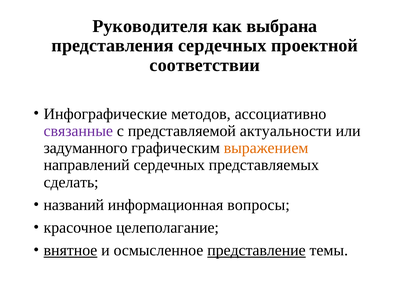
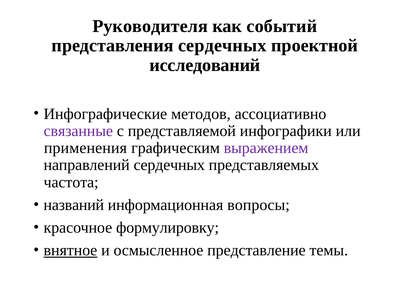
выбрана: выбрана -> событий
соответствии: соответствии -> исследований
актуальности: актуальности -> инфографики
задуманного: задуманного -> применения
выражением colour: orange -> purple
сделать: сделать -> частота
целеполагание: целеполагание -> формулировку
представление underline: present -> none
